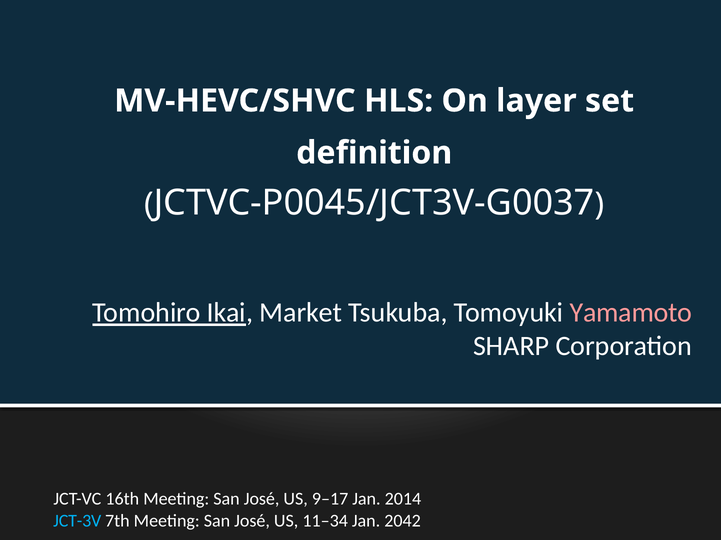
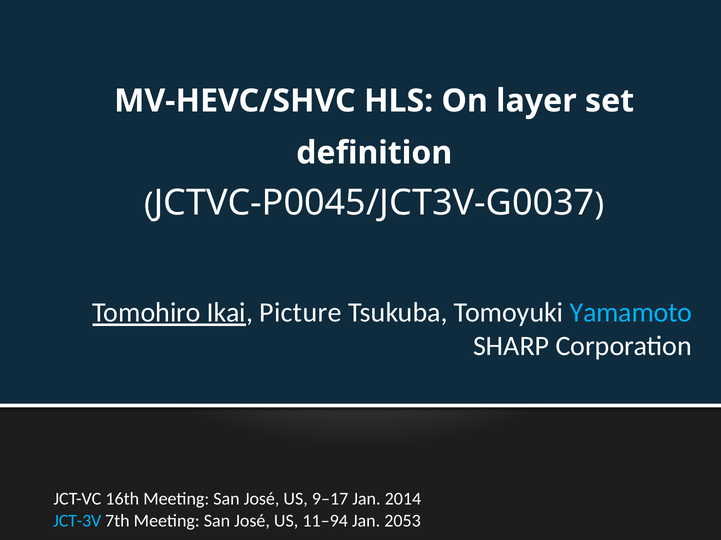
Market: Market -> Picture
Yamamoto colour: pink -> light blue
11–34: 11–34 -> 11–94
2042: 2042 -> 2053
